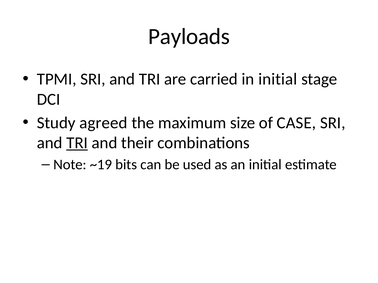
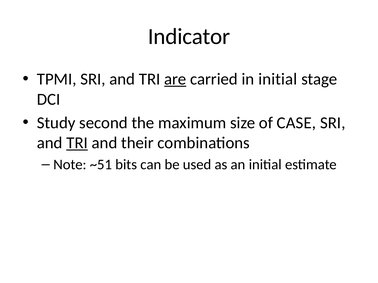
Payloads: Payloads -> Indicator
are underline: none -> present
agreed: agreed -> second
~19: ~19 -> ~51
